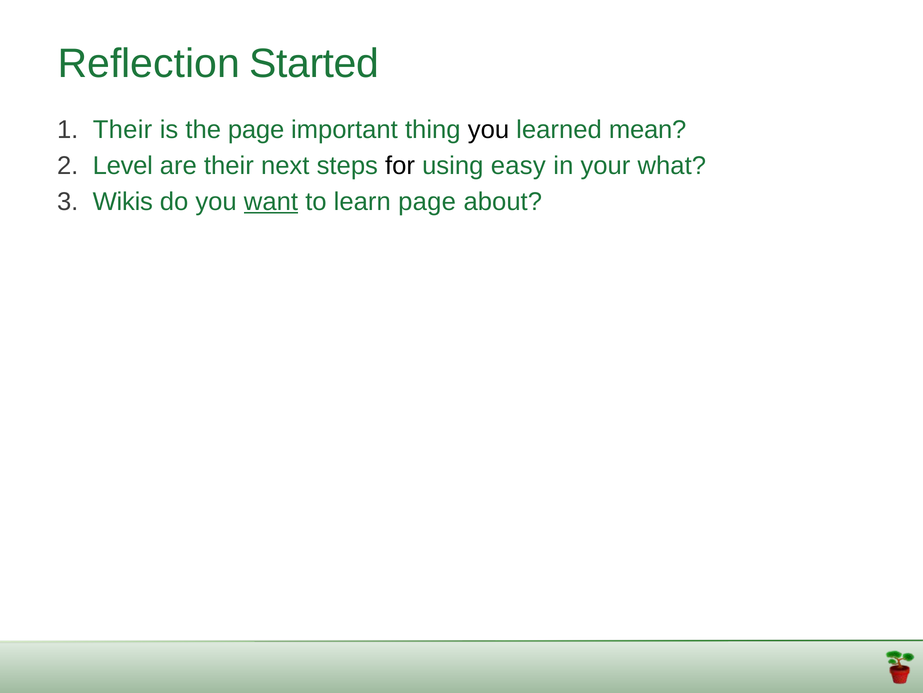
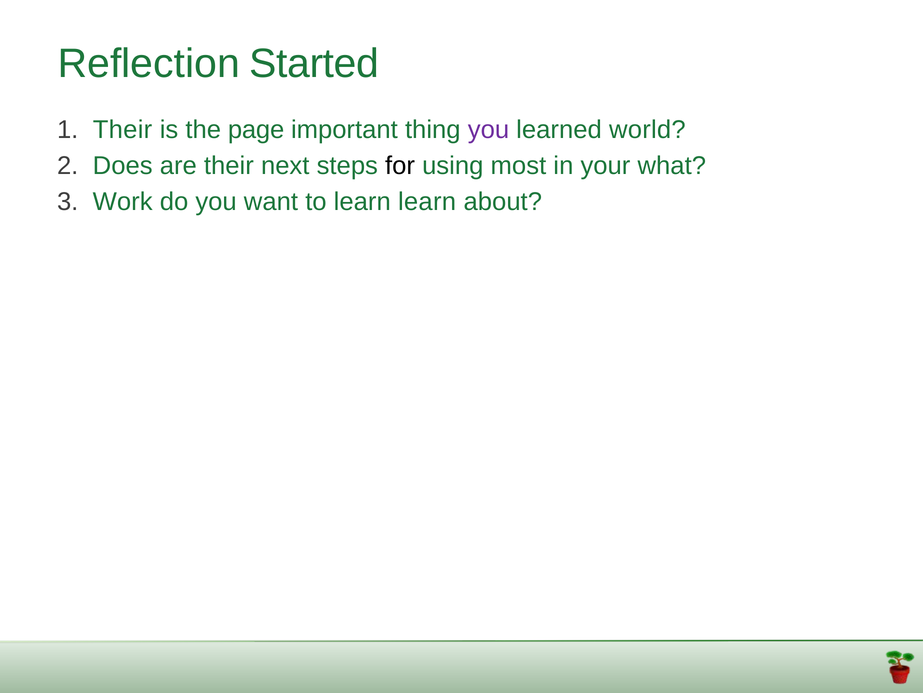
you at (489, 130) colour: black -> purple
mean: mean -> world
Level: Level -> Does
easy: easy -> most
Wikis: Wikis -> Work
want underline: present -> none
learn page: page -> learn
